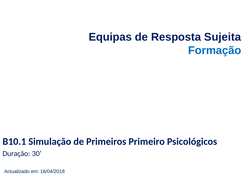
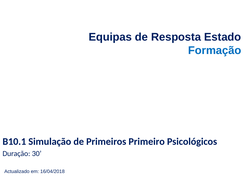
Sujeita: Sujeita -> Estado
